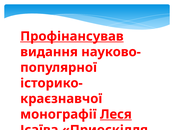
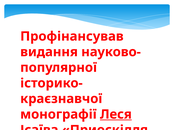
Профінансував underline: present -> none
